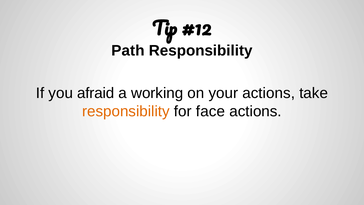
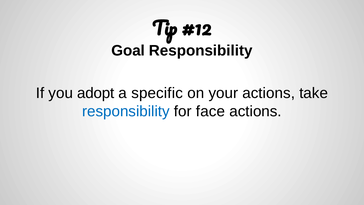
Path: Path -> Goal
afraid: afraid -> adopt
working: working -> specific
responsibility at (126, 111) colour: orange -> blue
